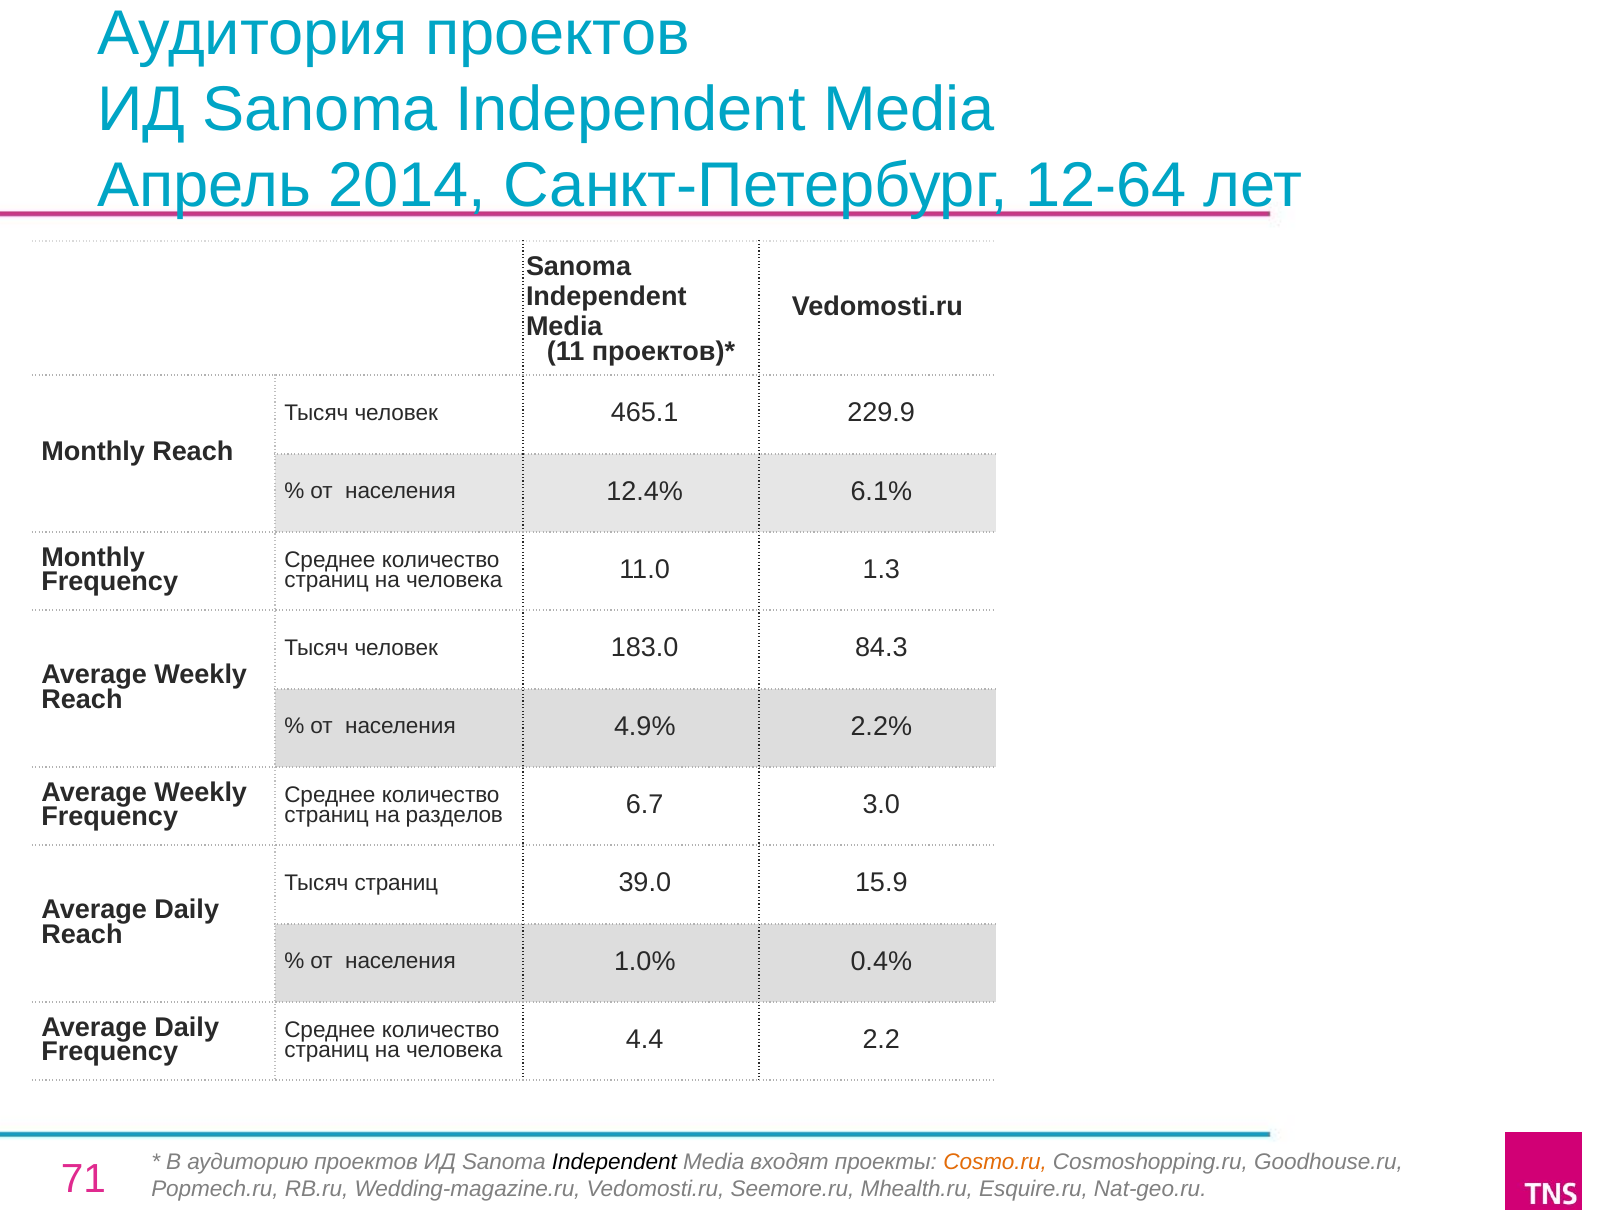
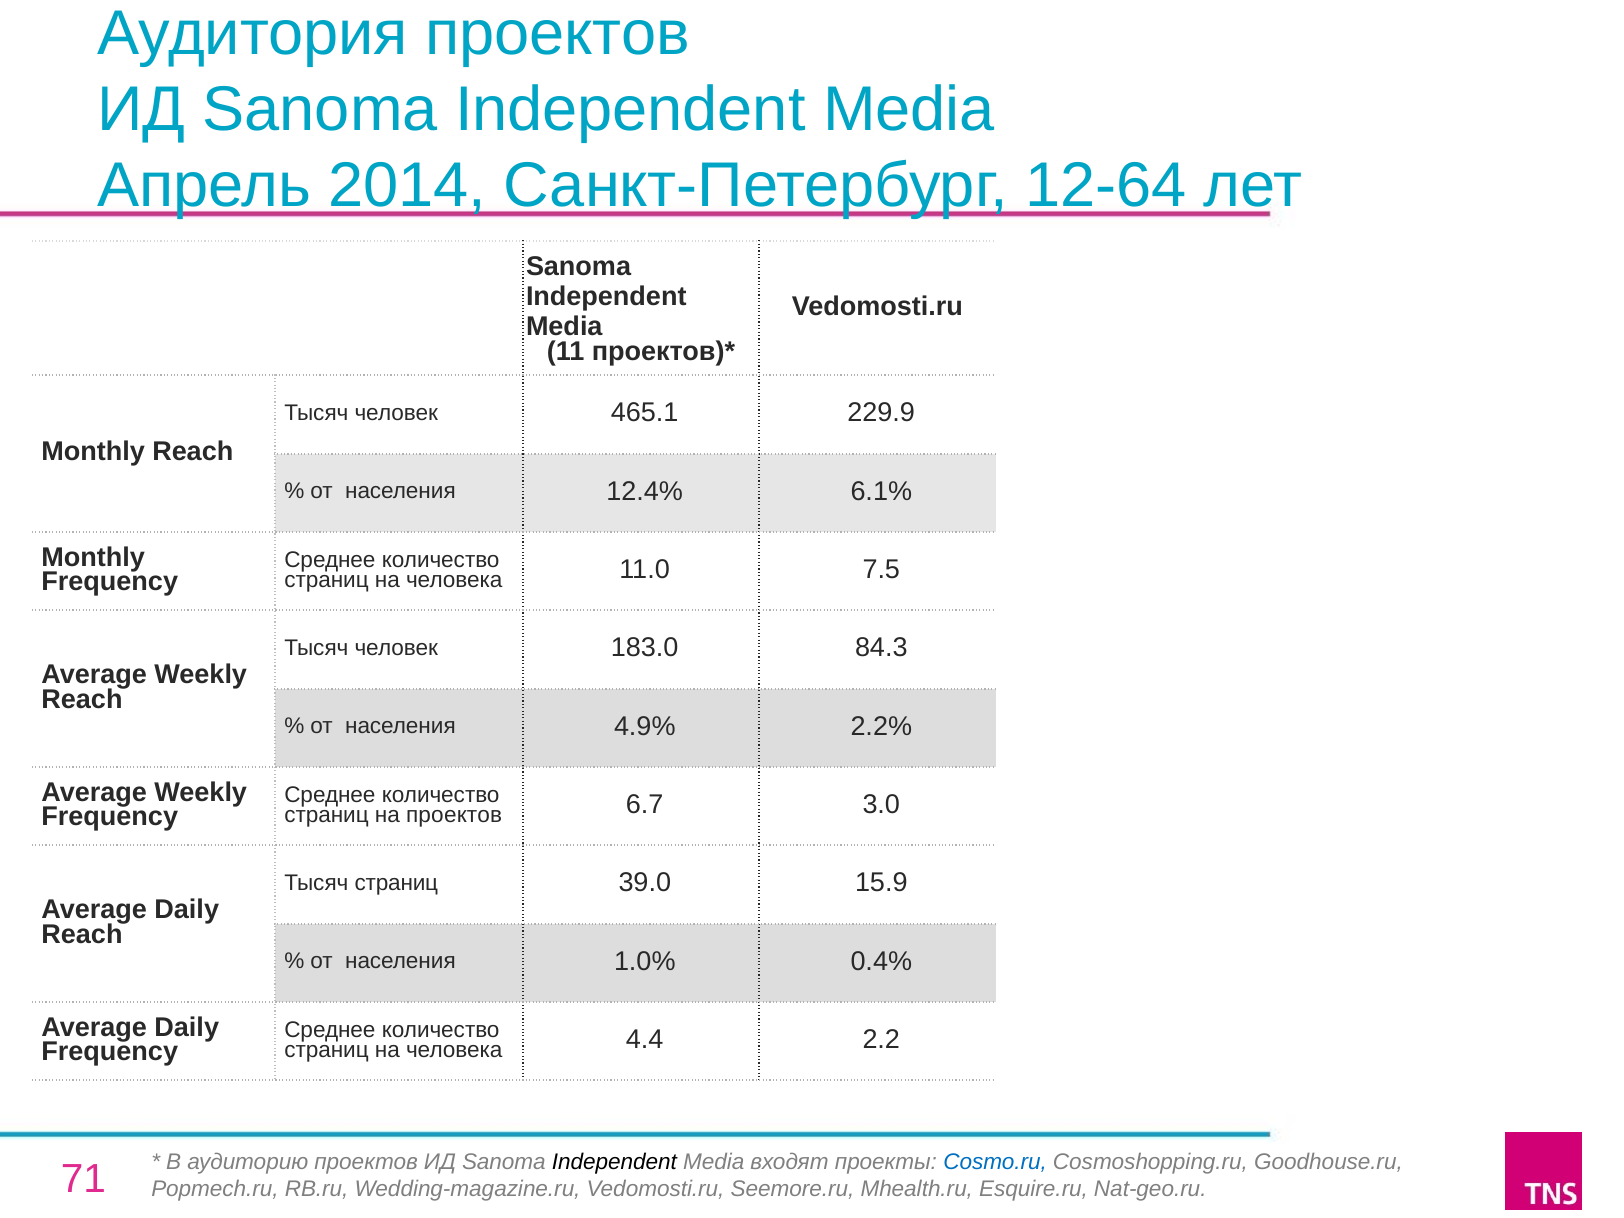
1.3: 1.3 -> 7.5
на разделов: разделов -> проектов
Cosmo.ru colour: orange -> blue
